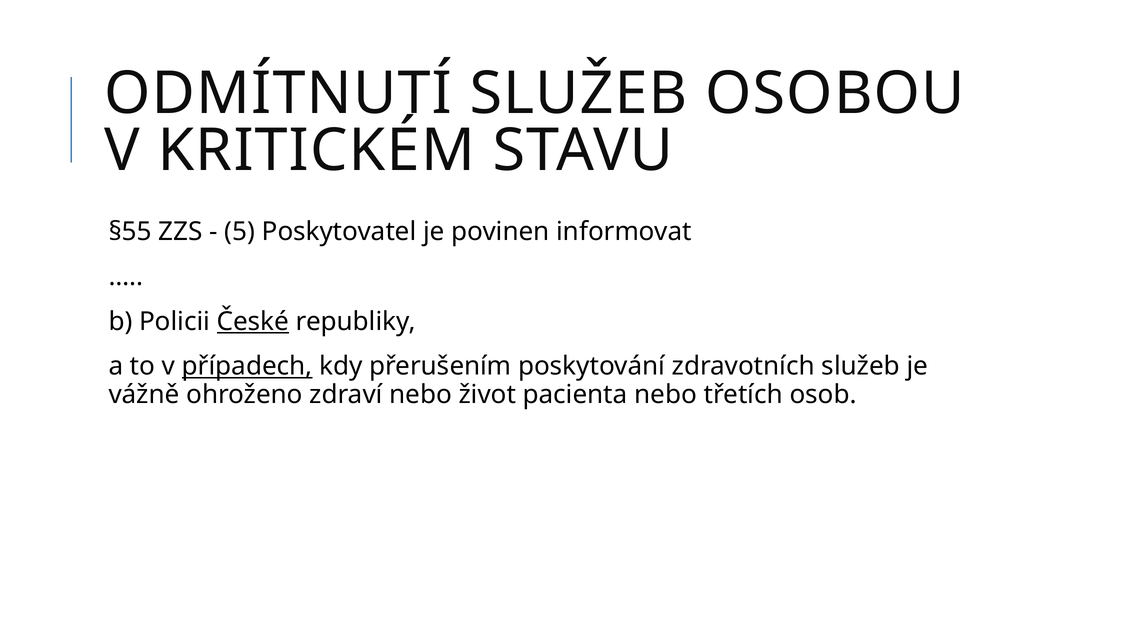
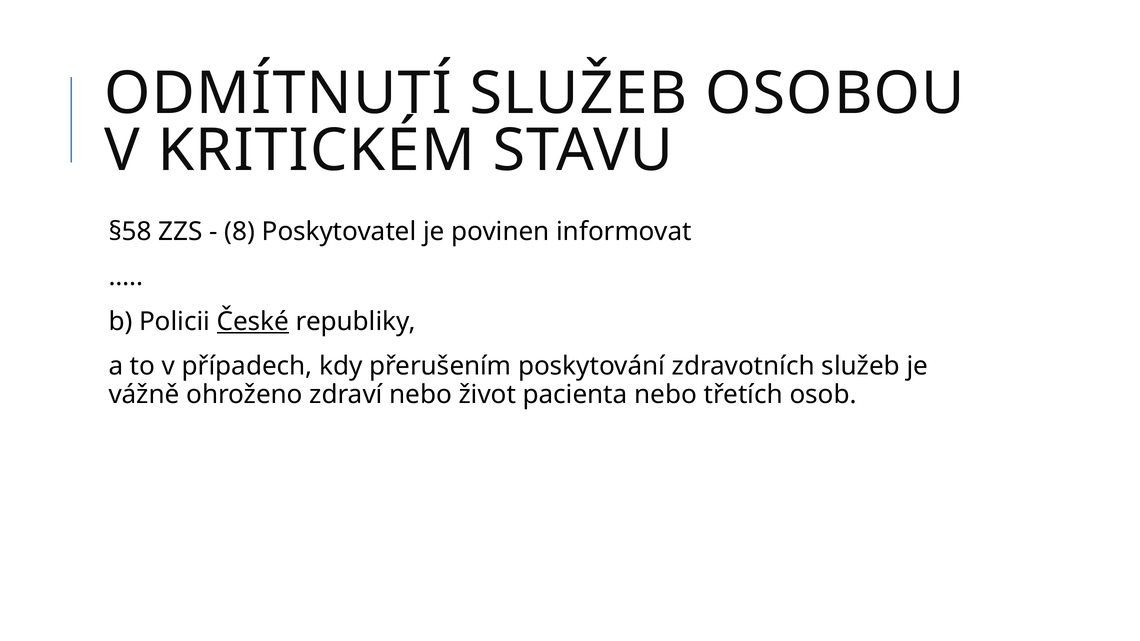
§55: §55 -> §58
5: 5 -> 8
případech underline: present -> none
